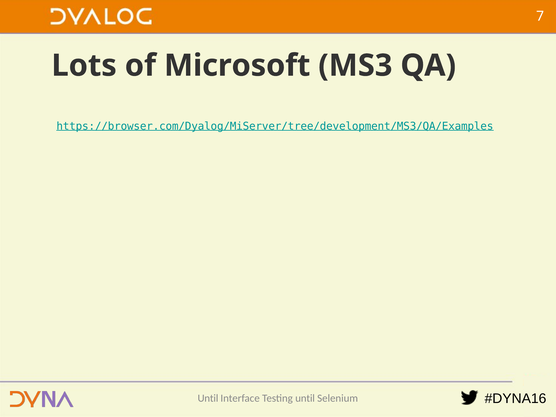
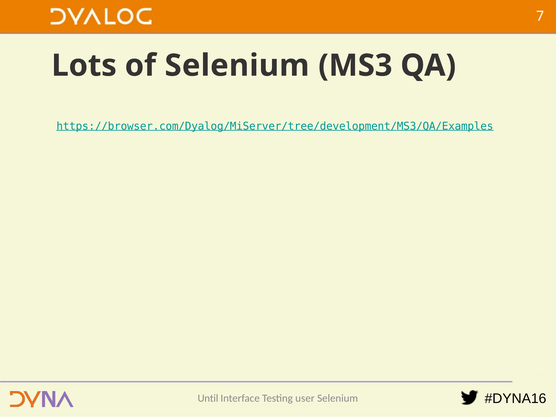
of Microsoft: Microsoft -> Selenium
Testing until: until -> user
